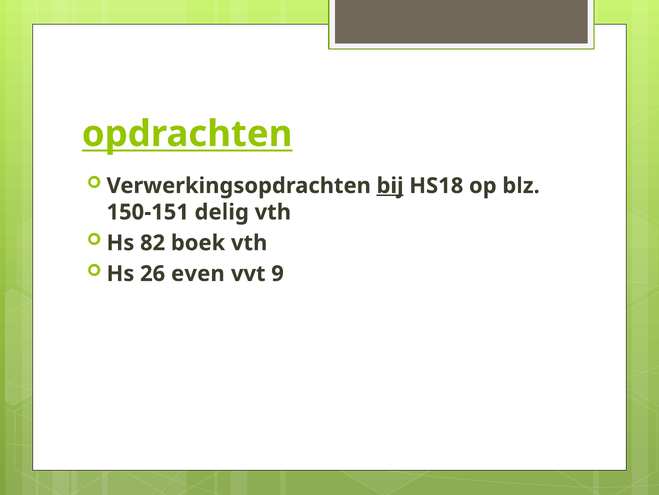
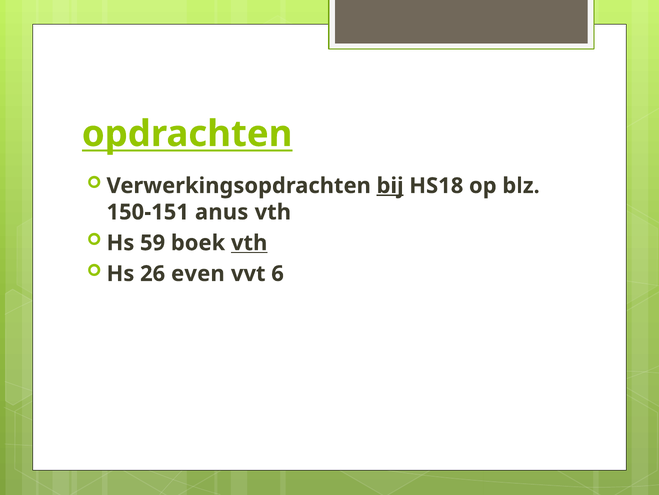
delig: delig -> anus
82: 82 -> 59
vth at (249, 243) underline: none -> present
9: 9 -> 6
